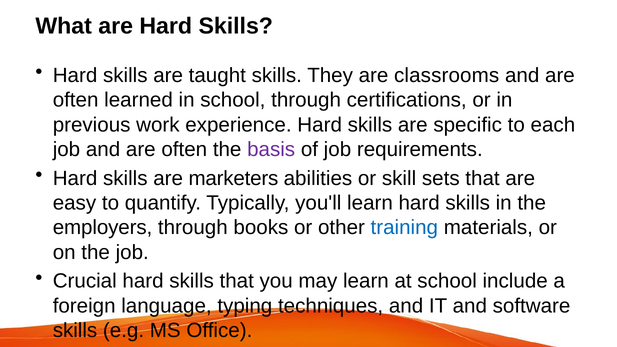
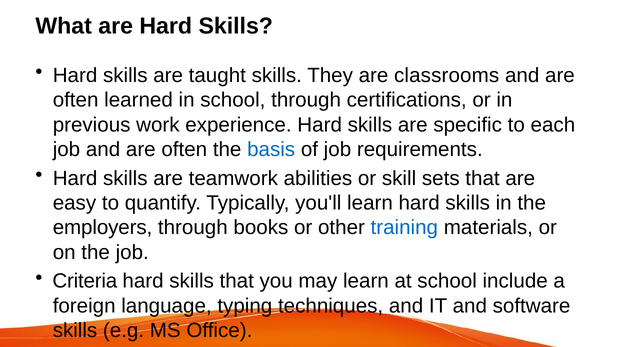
basis colour: purple -> blue
marketers: marketers -> teamwork
Crucial: Crucial -> Criteria
